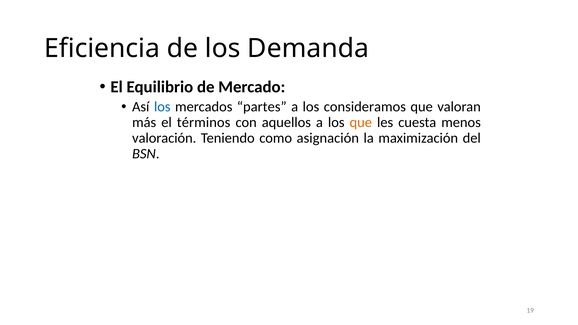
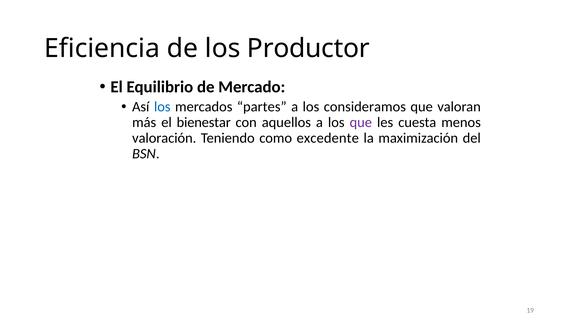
Demanda: Demanda -> Productor
términos: términos -> bienestar
que at (361, 123) colour: orange -> purple
asignación: asignación -> excedente
